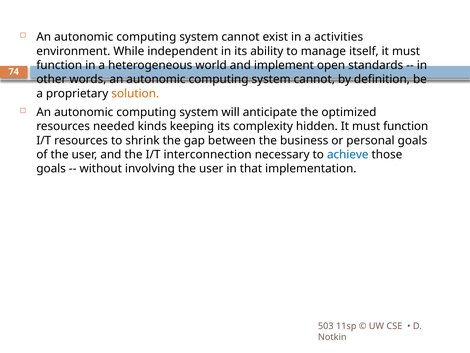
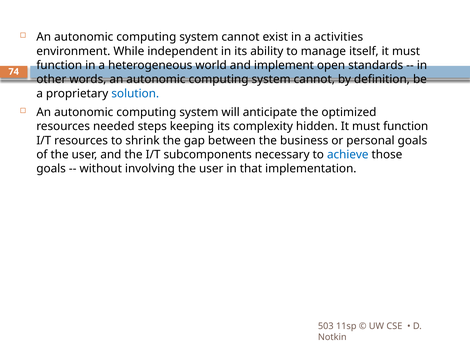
solution colour: orange -> blue
kinds: kinds -> steps
interconnection: interconnection -> subcomponents
